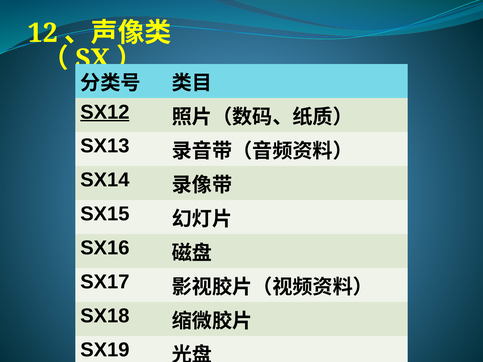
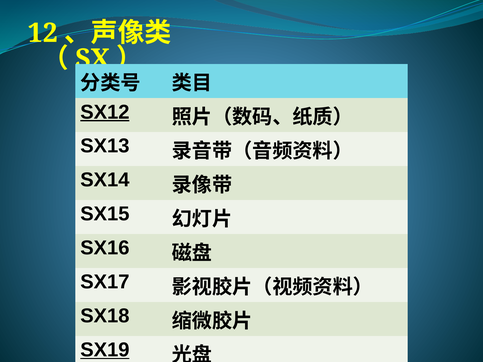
SX19 underline: none -> present
